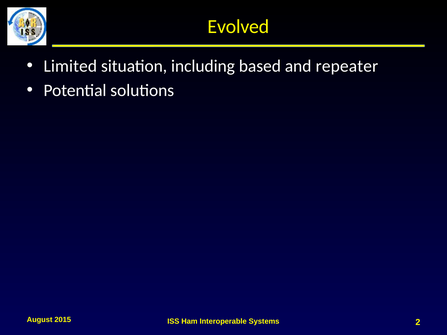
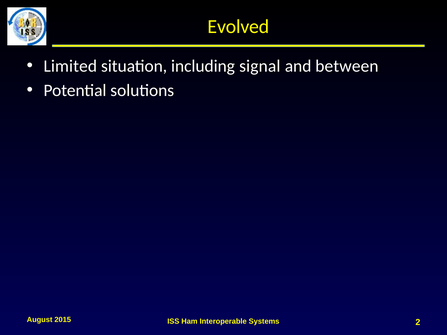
based: based -> signal
repeater: repeater -> between
